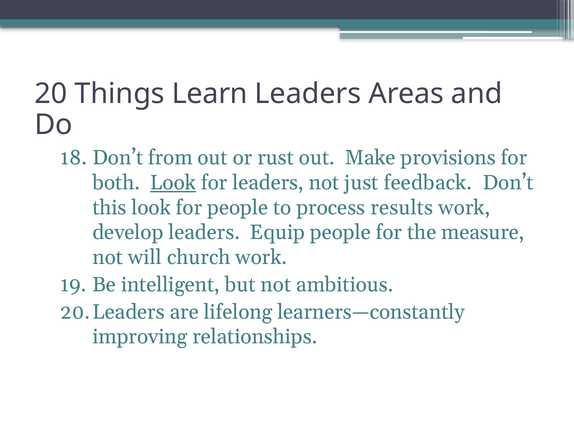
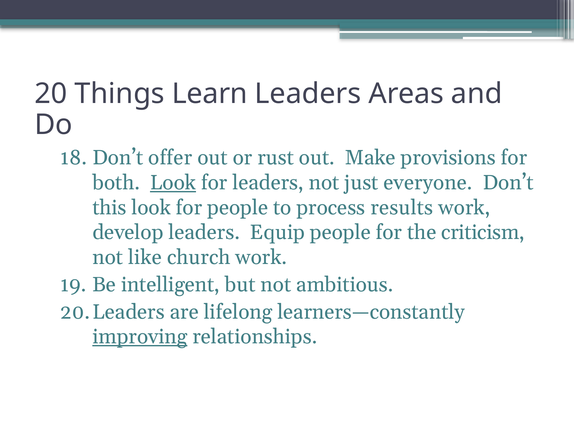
from: from -> offer
feedback: feedback -> everyone
measure: measure -> criticism
will: will -> like
improving underline: none -> present
